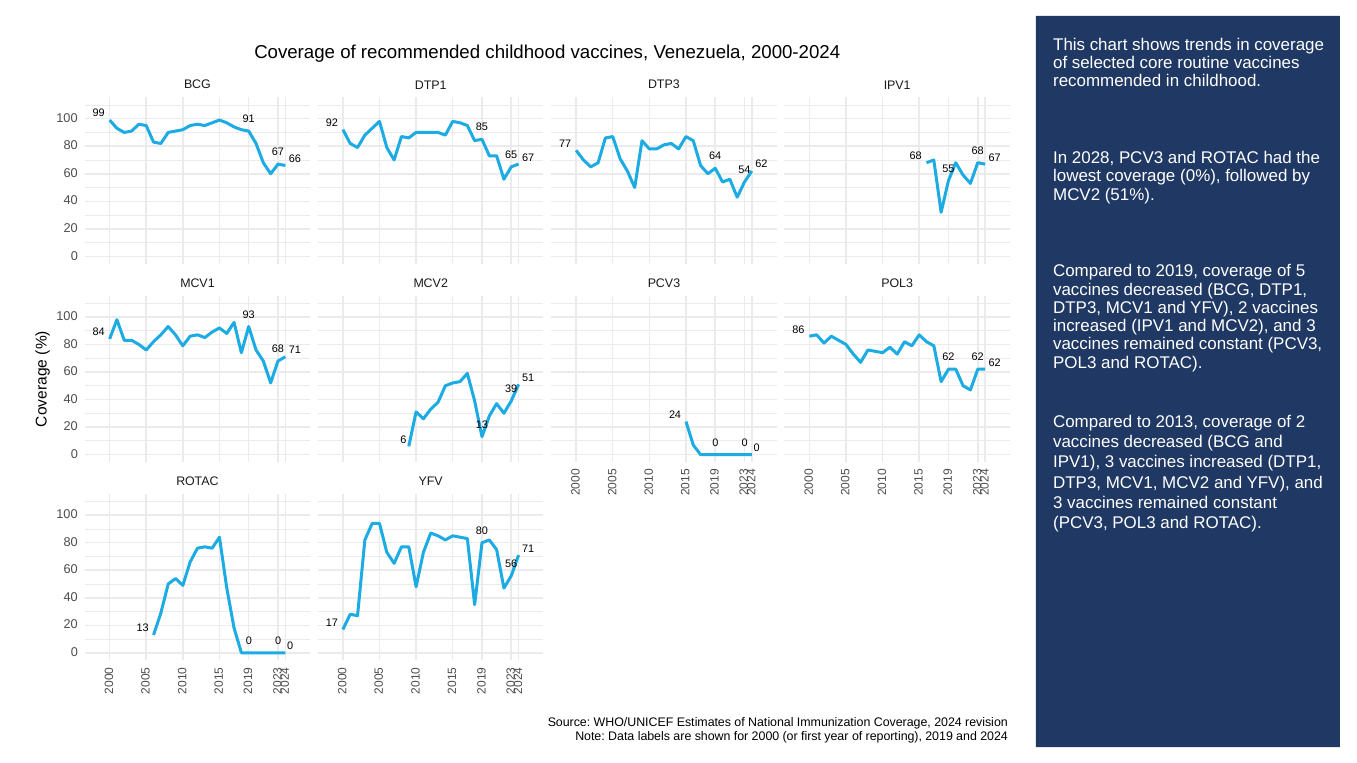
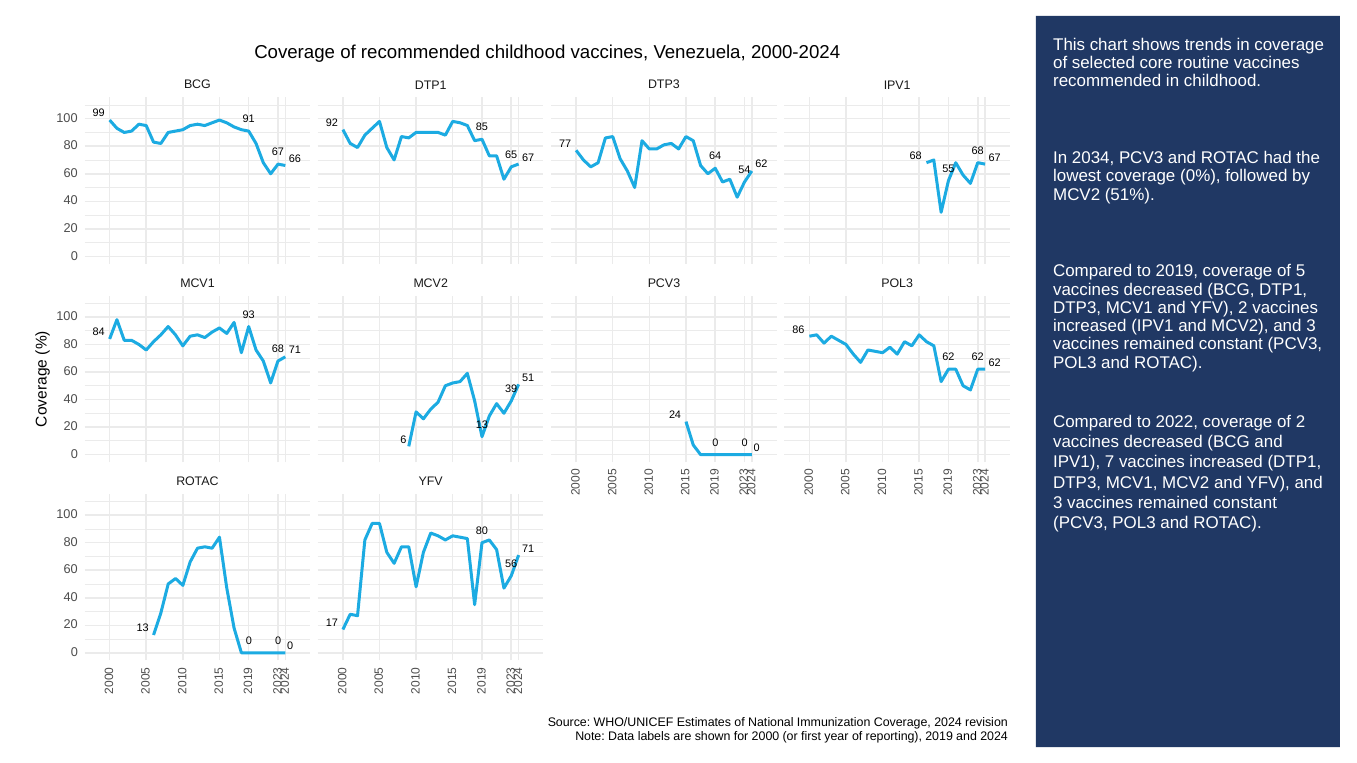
2028: 2028 -> 2034
2013: 2013 -> 2022
IPV1 3: 3 -> 7
